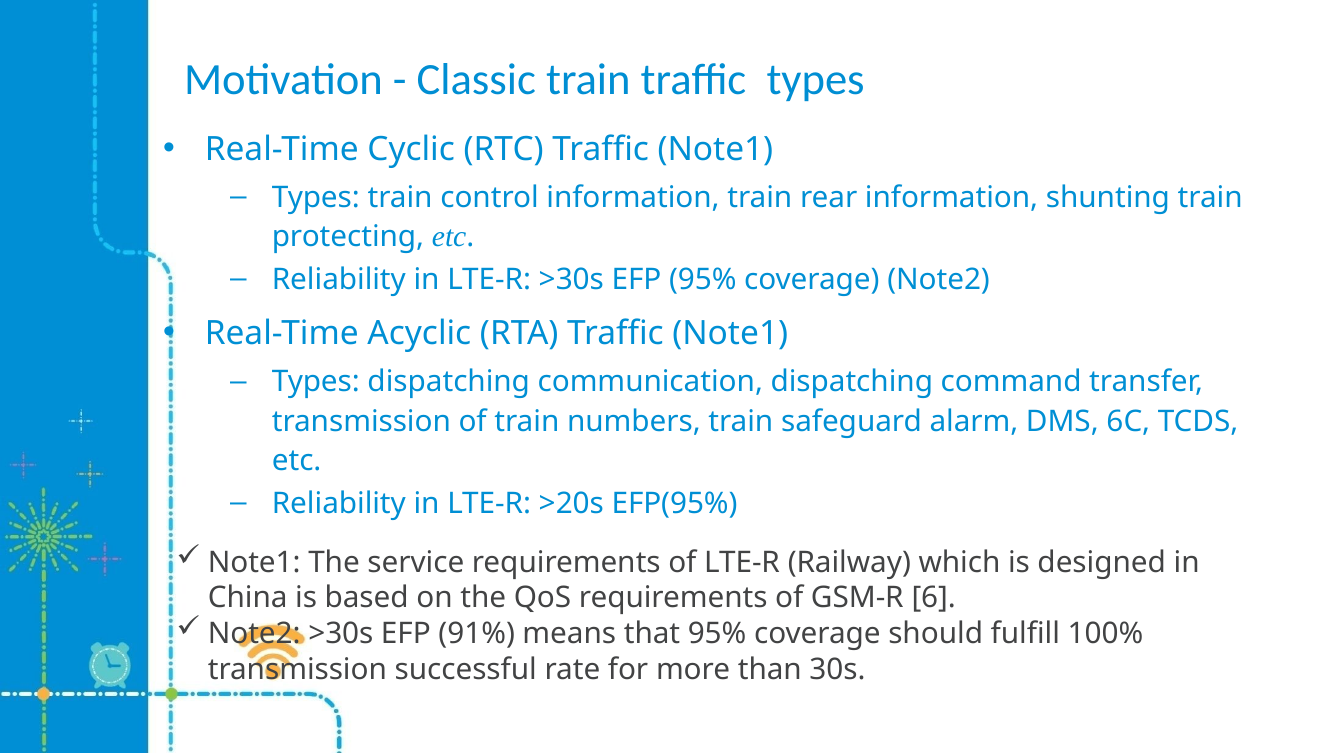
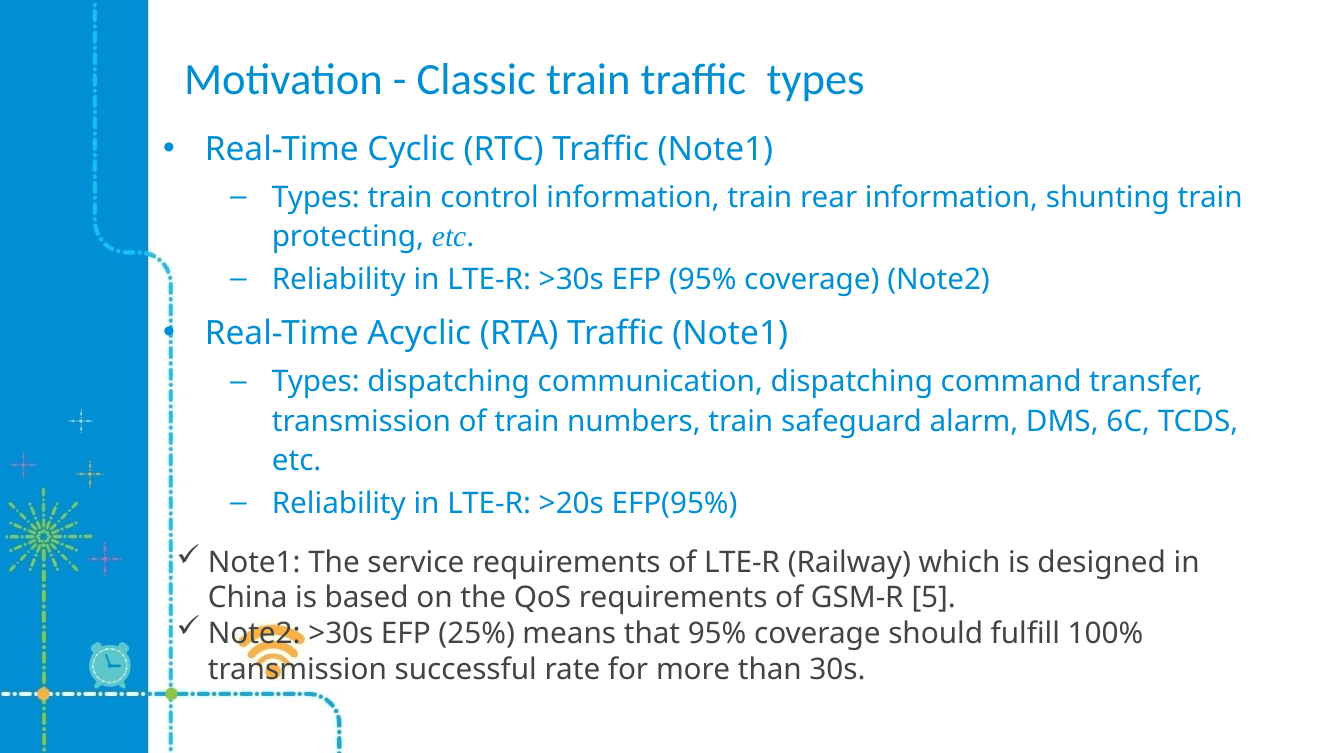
6: 6 -> 5
91%: 91% -> 25%
